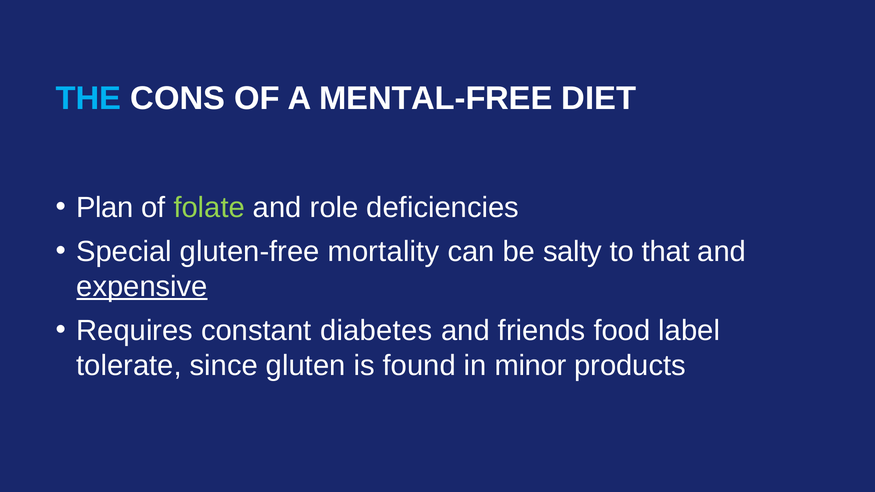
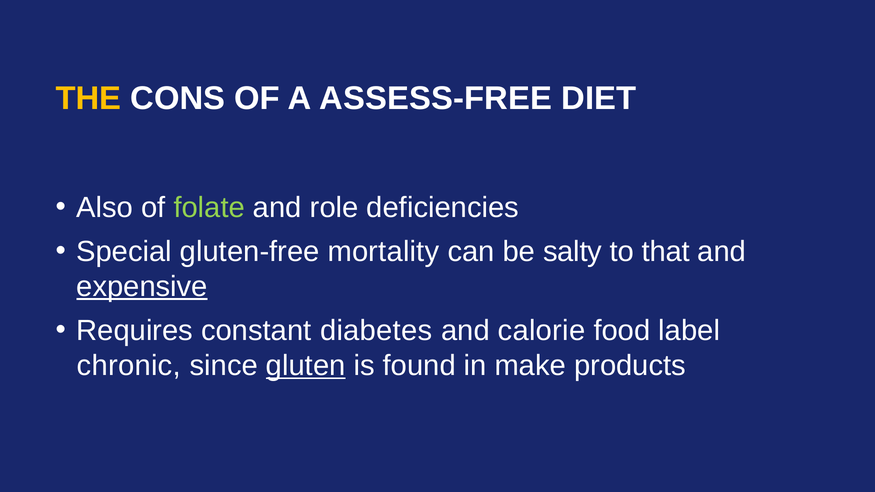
THE colour: light blue -> yellow
MENTAL-FREE: MENTAL-FREE -> ASSESS-FREE
Plan: Plan -> Also
friends: friends -> calorie
tolerate: tolerate -> chronic
gluten underline: none -> present
minor: minor -> make
